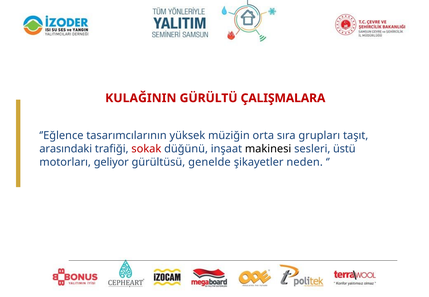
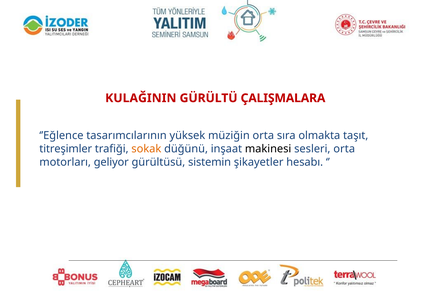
grupları: grupları -> olmakta
arasındaki: arasındaki -> titreşimler
sokak colour: red -> orange
sesleri üstü: üstü -> orta
genelde: genelde -> sistemin
neden: neden -> hesabı
